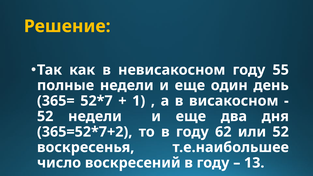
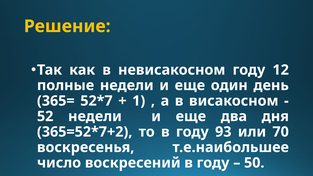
55: 55 -> 12
62: 62 -> 93
или 52: 52 -> 70
13: 13 -> 50
